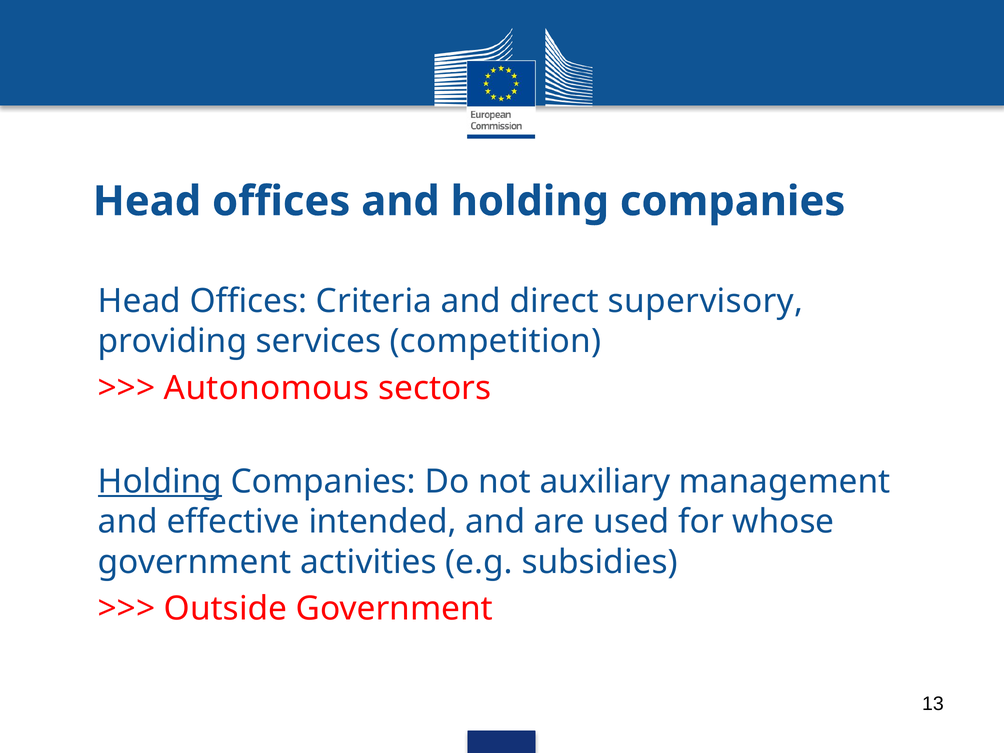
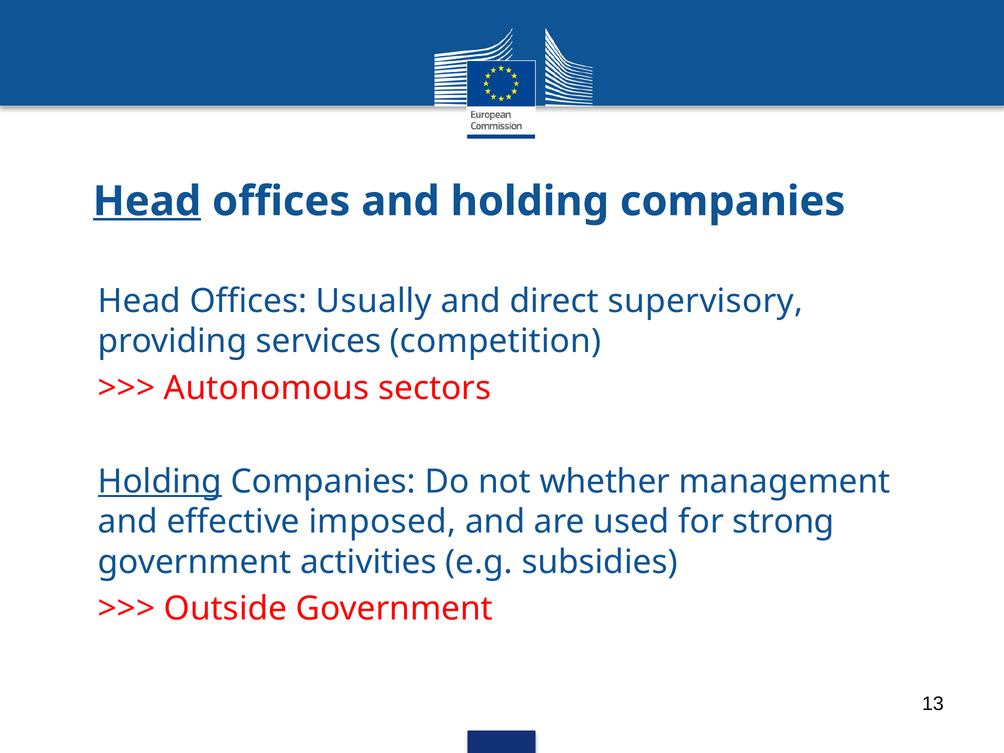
Head at (147, 201) underline: none -> present
Criteria: Criteria -> Usually
auxiliary: auxiliary -> whether
intended: intended -> imposed
whose: whose -> strong
